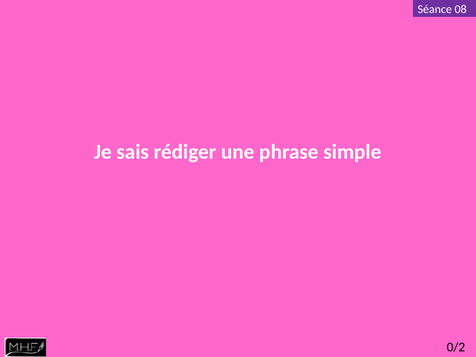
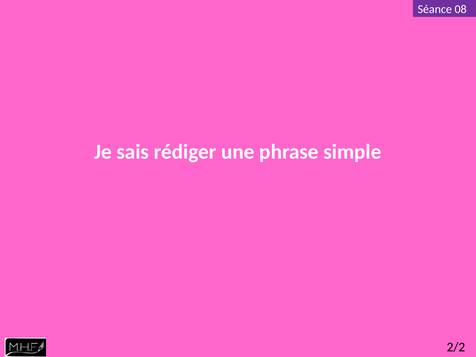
0/2: 0/2 -> 2/2
